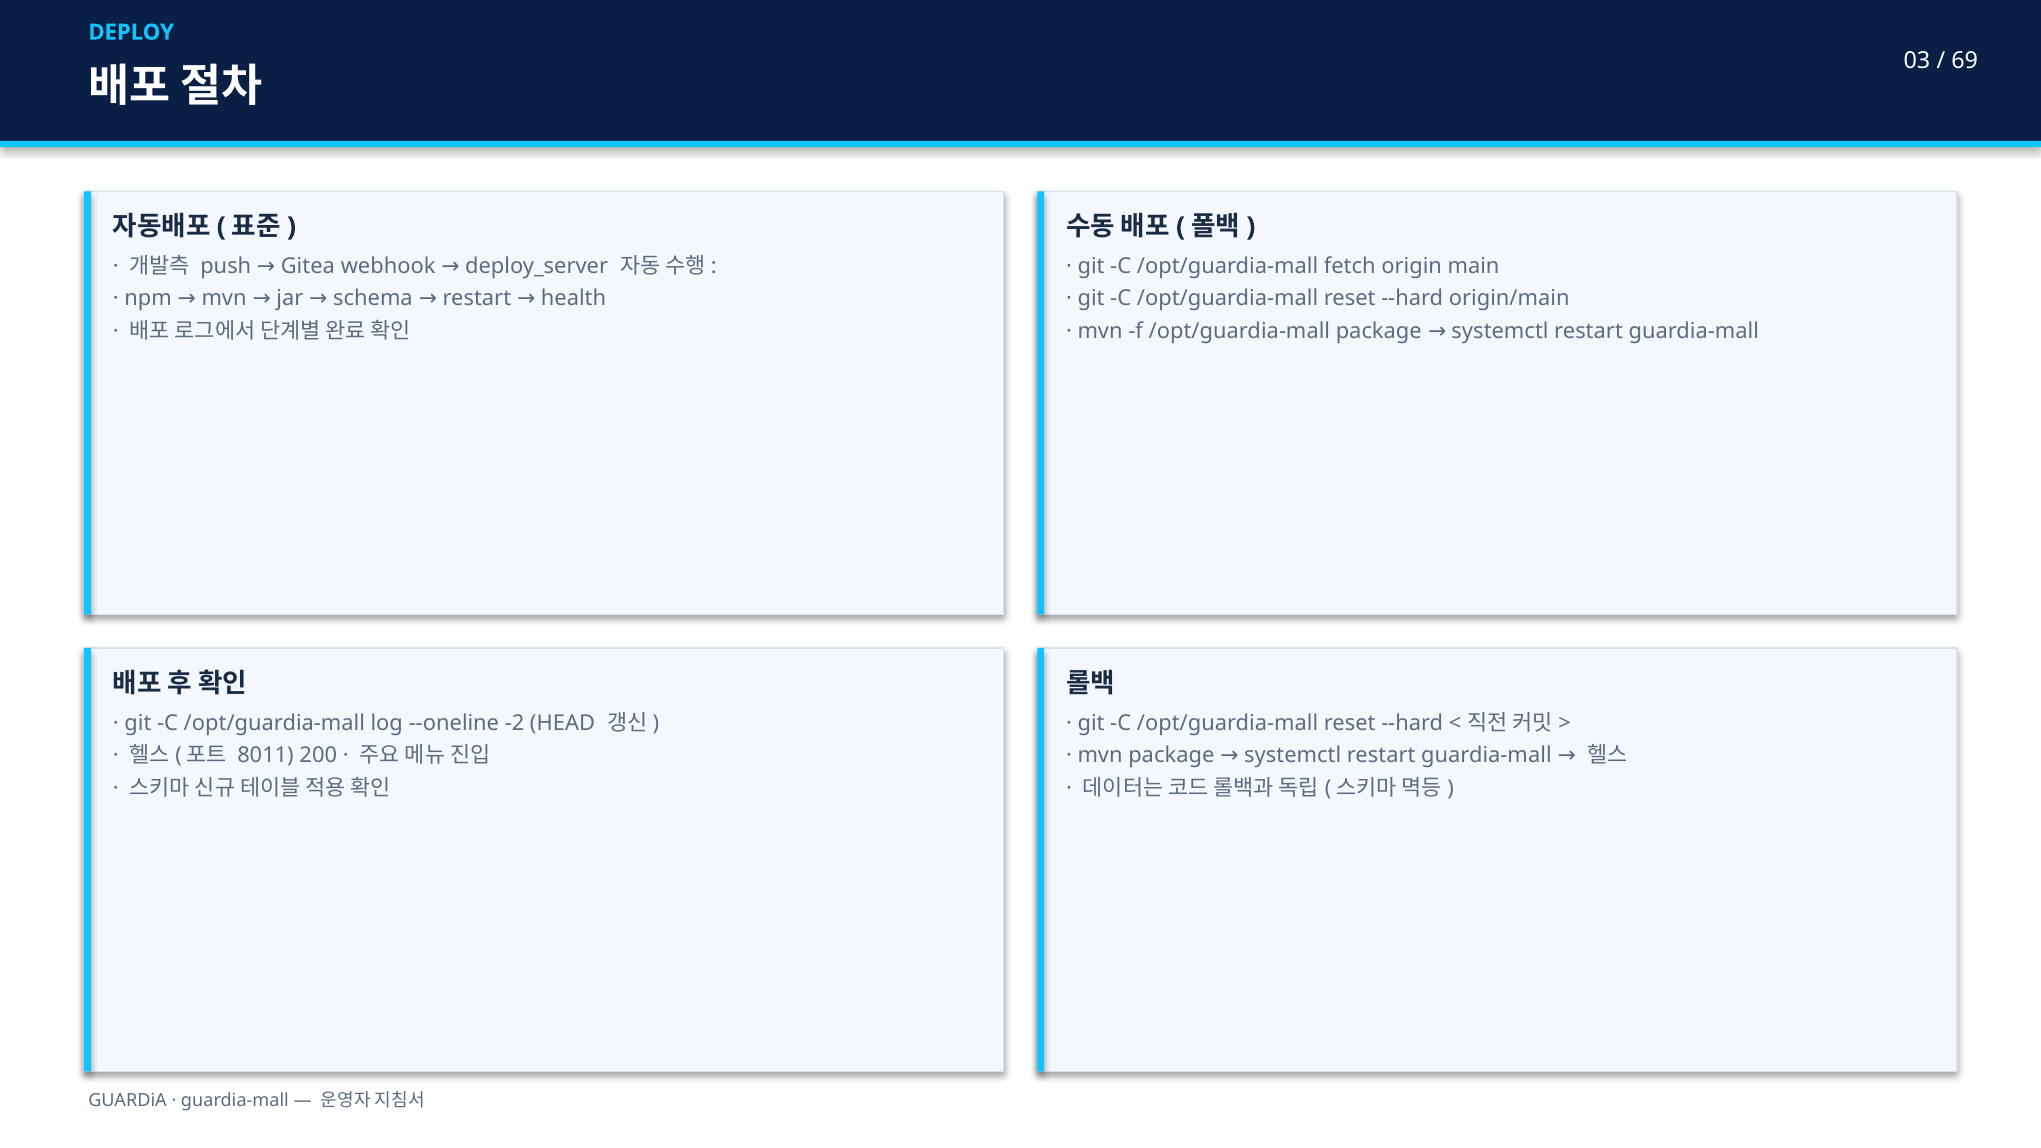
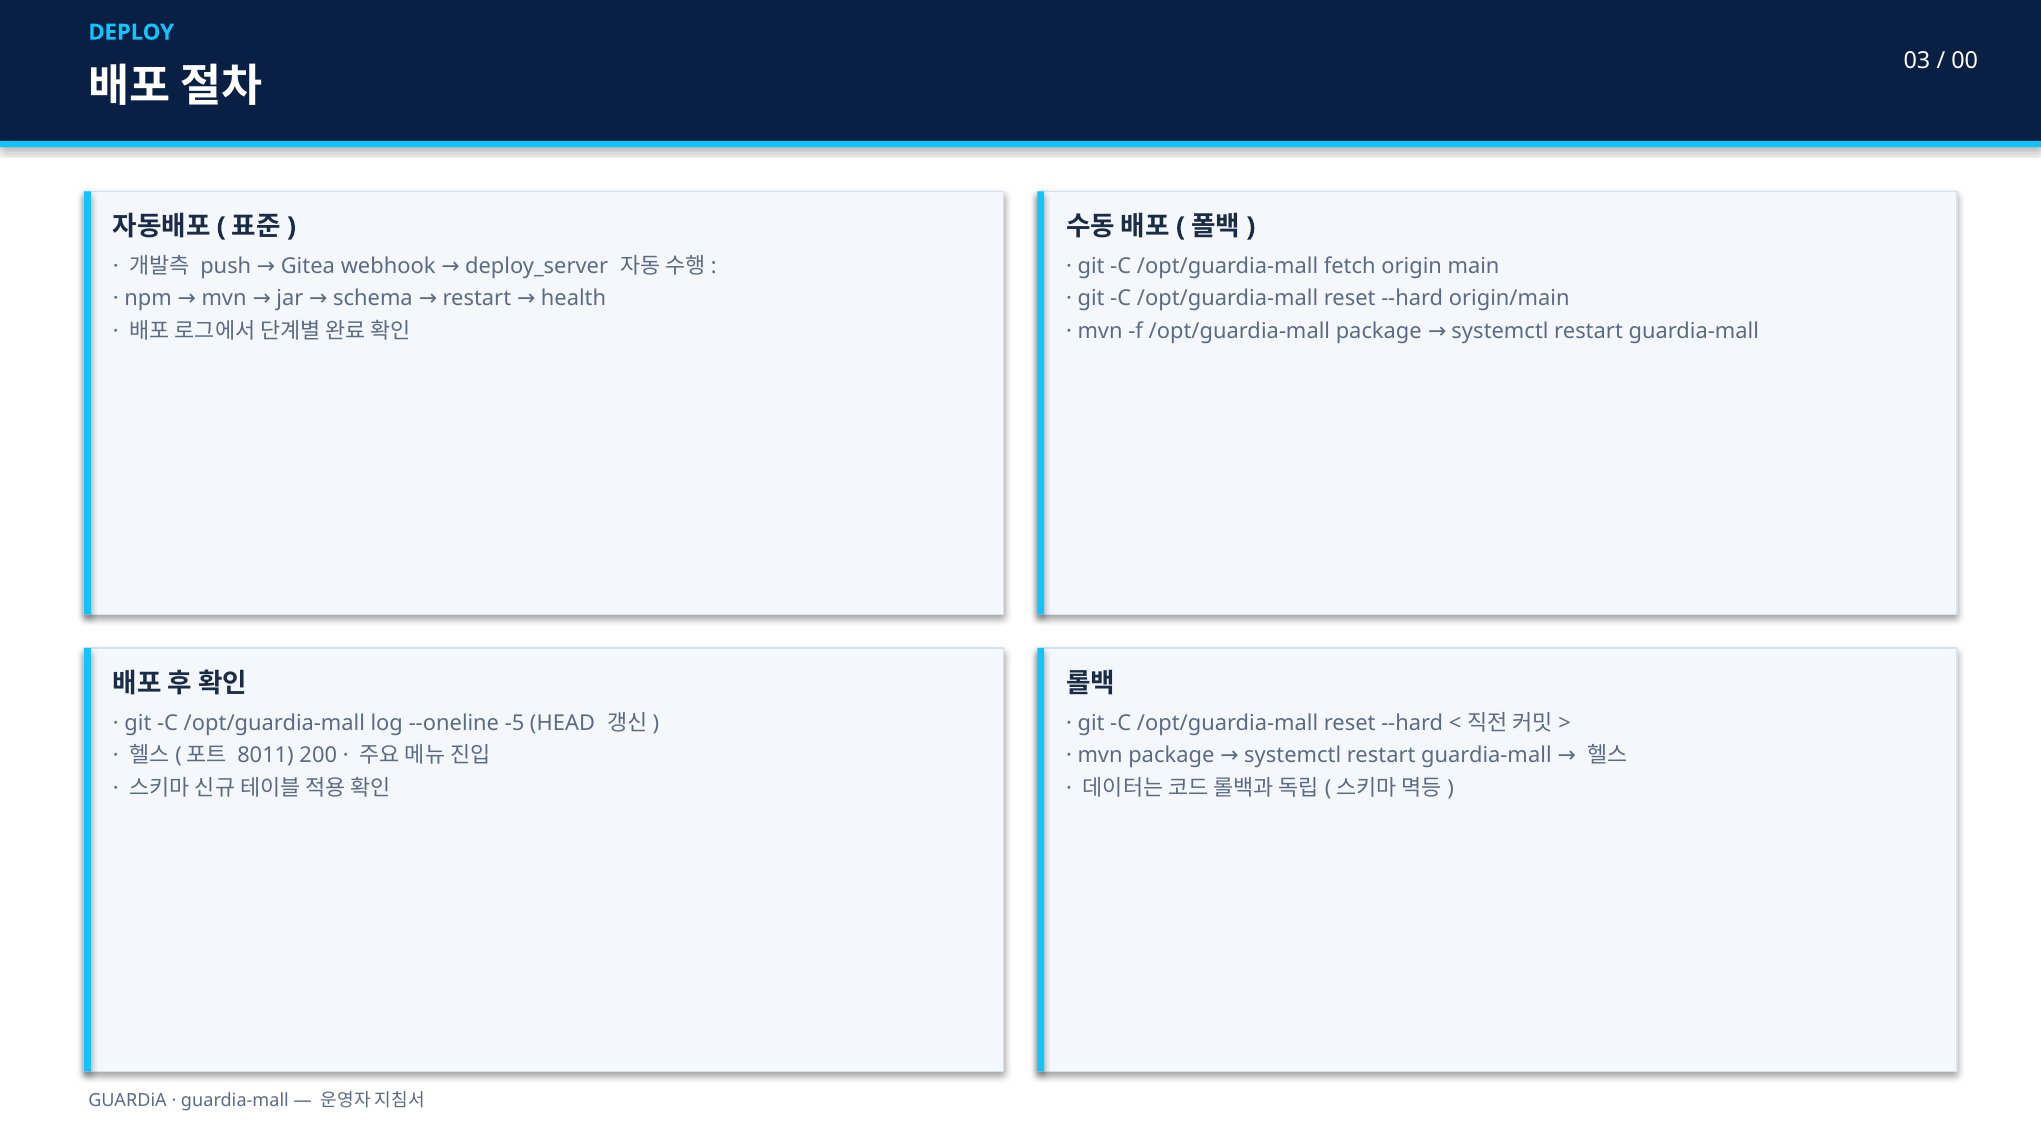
69: 69 -> 00
-2: -2 -> -5
